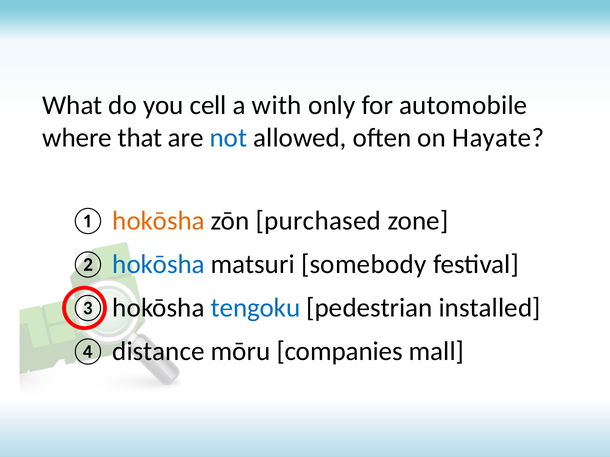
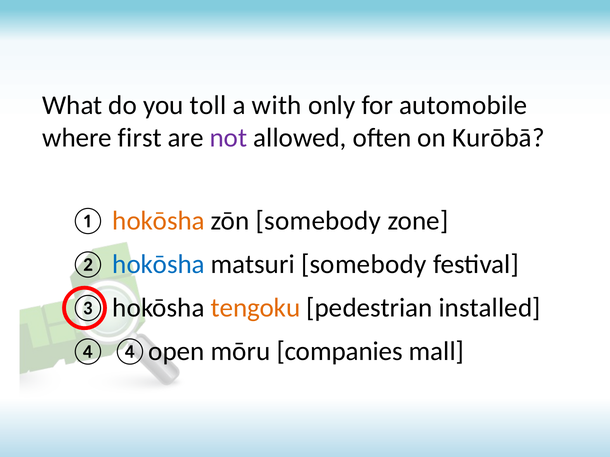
cell: cell -> toll
that: that -> first
not colour: blue -> purple
Hayate: Hayate -> Kurōbā
zōn purchased: purchased -> somebody
tengoku colour: blue -> orange
distance: distance -> ④open
